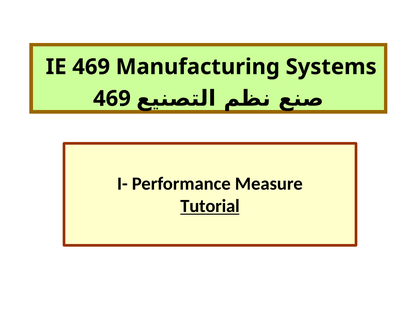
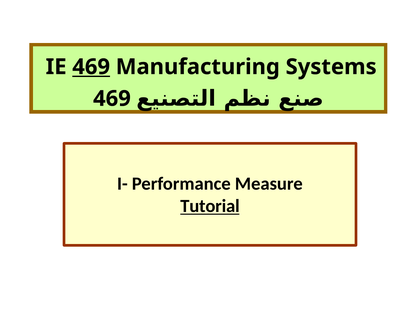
469 at (91, 67) underline: none -> present
